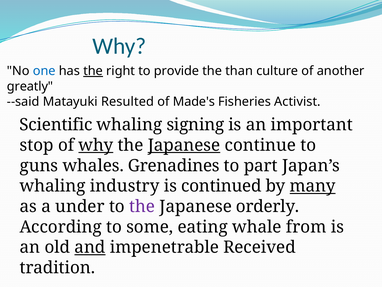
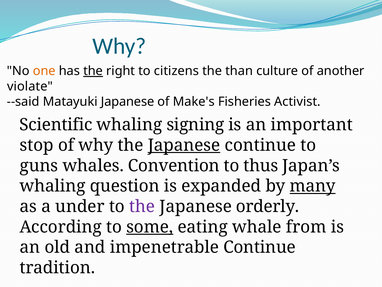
one colour: blue -> orange
provide: provide -> citizens
greatly: greatly -> violate
Matayuki Resulted: Resulted -> Japanese
Made's: Made's -> Make's
why at (96, 145) underline: present -> none
Grenadines: Grenadines -> Convention
part: part -> thus
industry: industry -> question
continued: continued -> expanded
some underline: none -> present
and underline: present -> none
impenetrable Received: Received -> Continue
